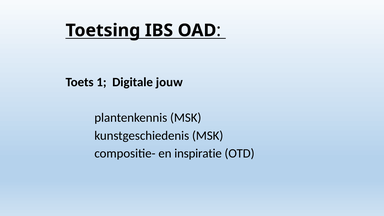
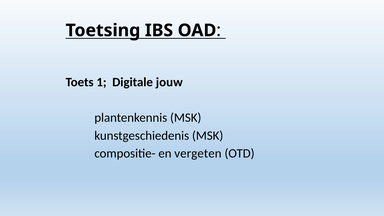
inspiratie: inspiratie -> vergeten
